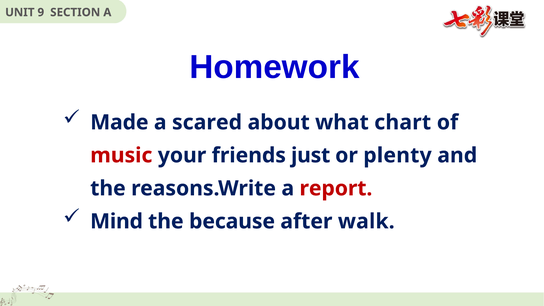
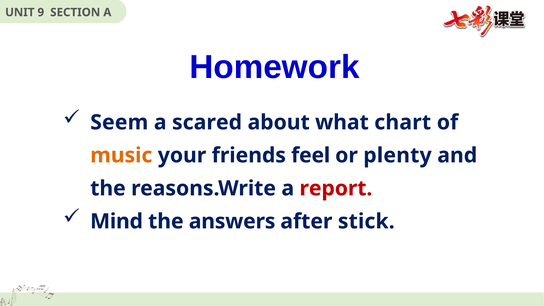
Made: Made -> Seem
music colour: red -> orange
just: just -> feel
because: because -> answers
walk: walk -> stick
